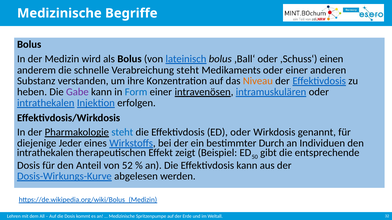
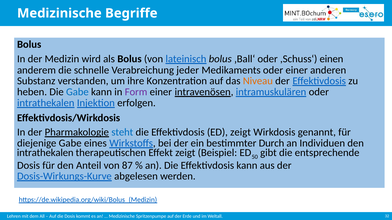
Verabreichung steht: steht -> jeder
Gabe at (77, 92) colour: purple -> blue
Form colour: blue -> purple
ED oder: oder -> zeigt
diejenige Jeder: Jeder -> Gabe
52: 52 -> 87
